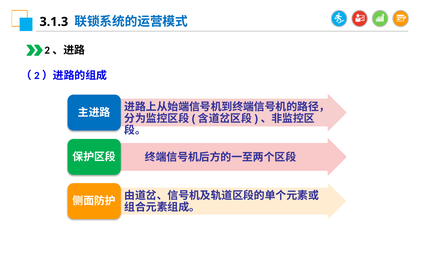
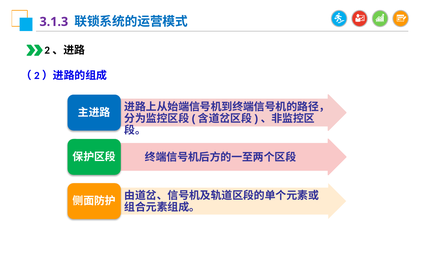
3.1.3 colour: black -> purple
